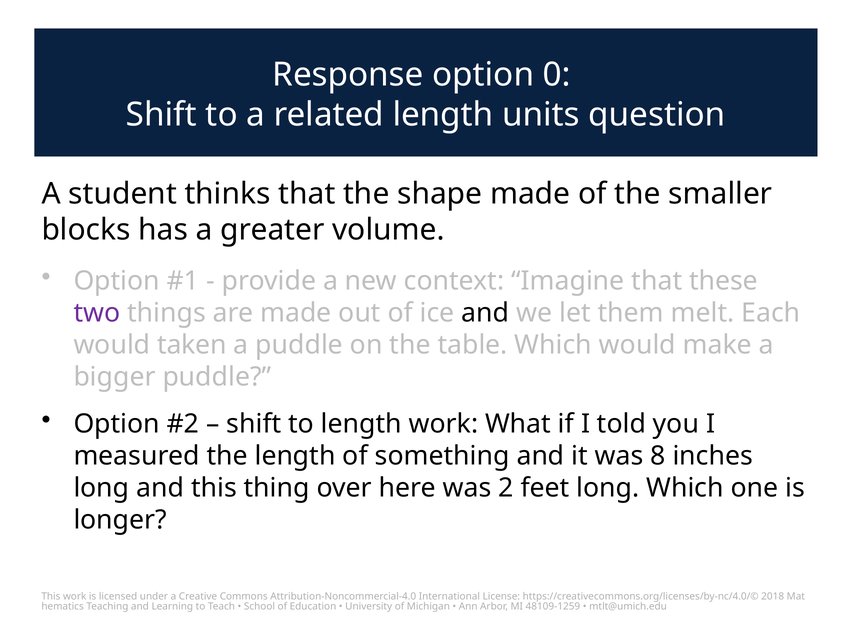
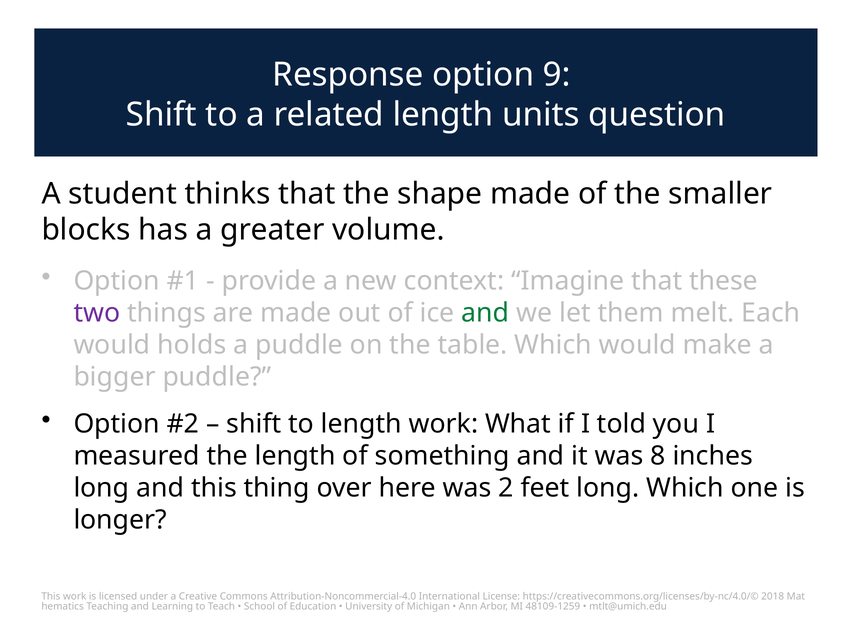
0: 0 -> 9
and at (485, 313) colour: black -> green
taken: taken -> holds
